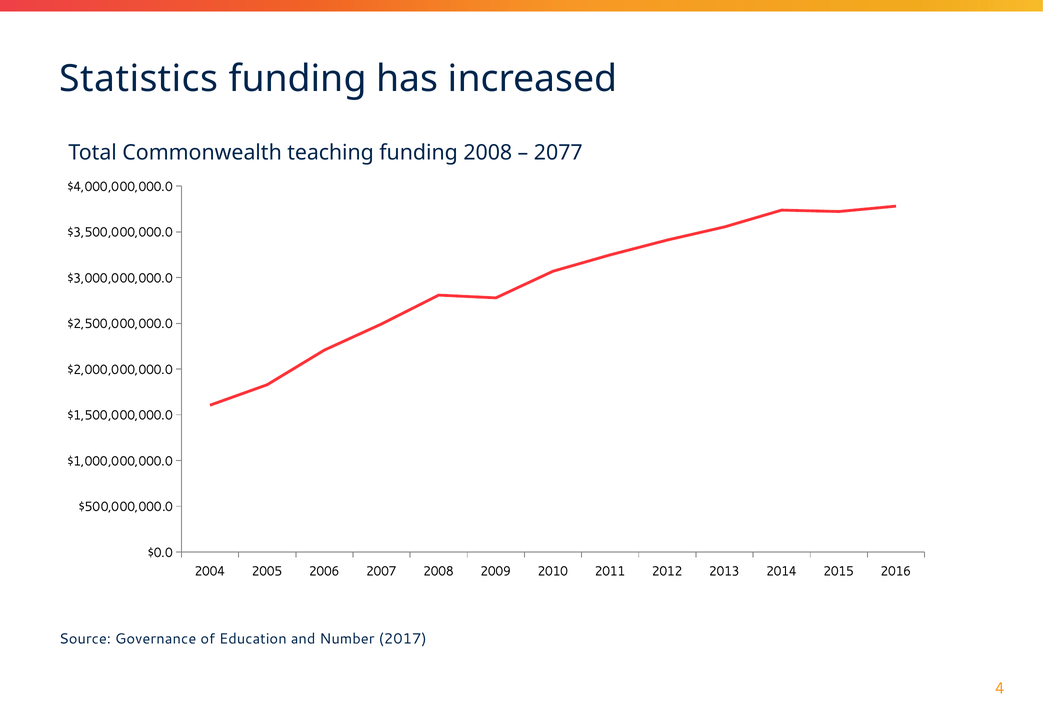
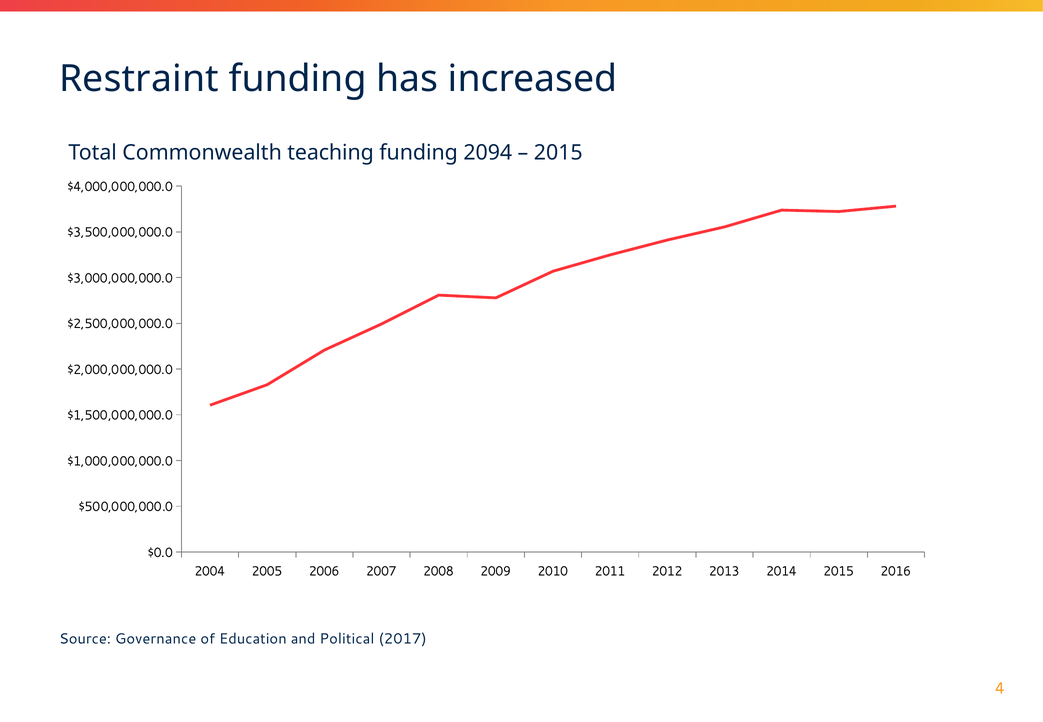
Statistics: Statistics -> Restraint
funding 2008: 2008 -> 2094
2077 at (558, 153): 2077 -> 2015
Number: Number -> Political
